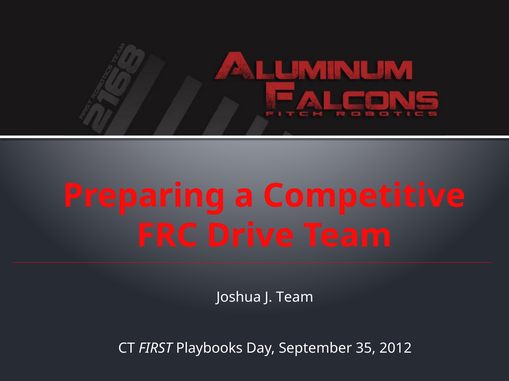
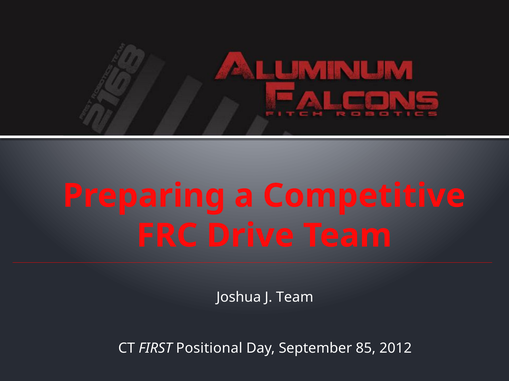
Playbooks: Playbooks -> Positional
35: 35 -> 85
